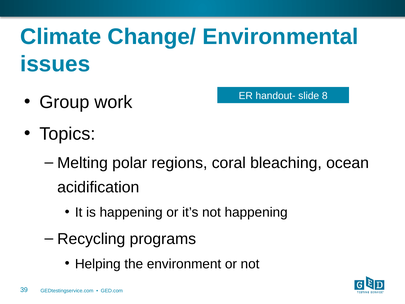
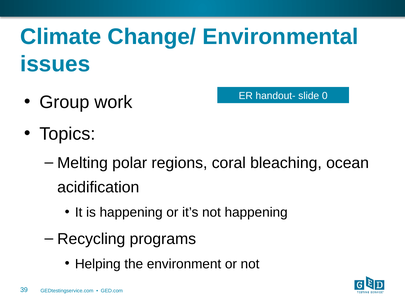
8: 8 -> 0
